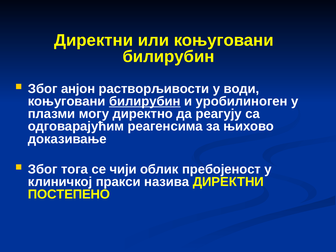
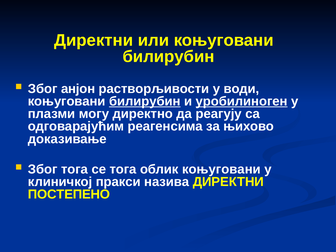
уробилиноген underline: none -> present
се чији: чији -> тога
облик пребојеност: пребојеност -> коњуговани
